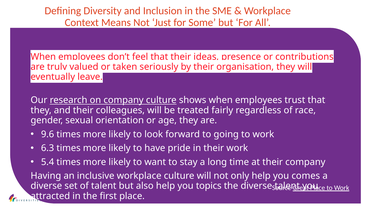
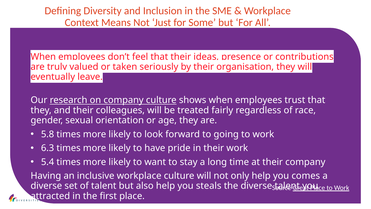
9.6: 9.6 -> 5.8
topics: topics -> steals
